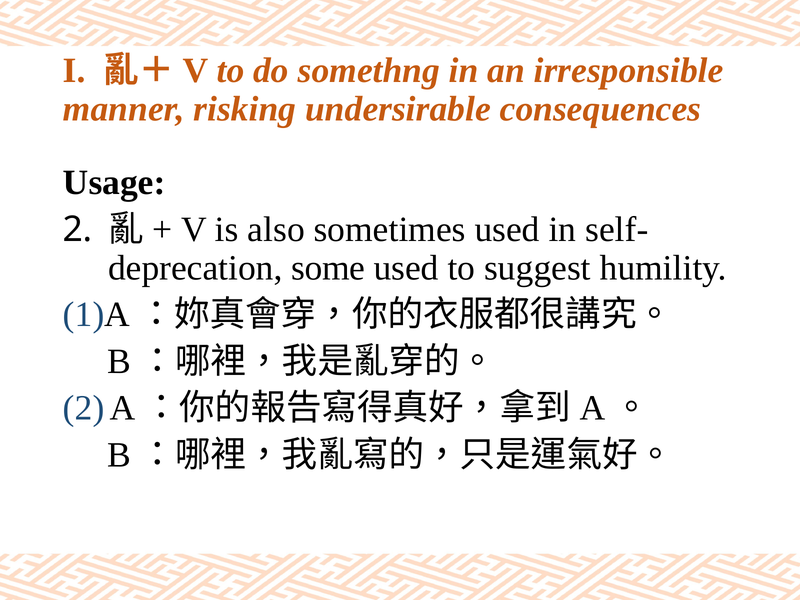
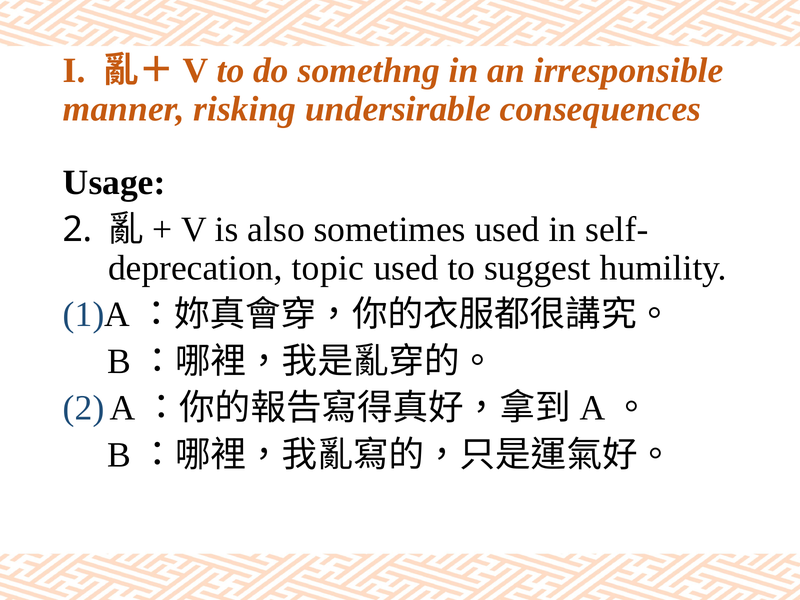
some: some -> topic
